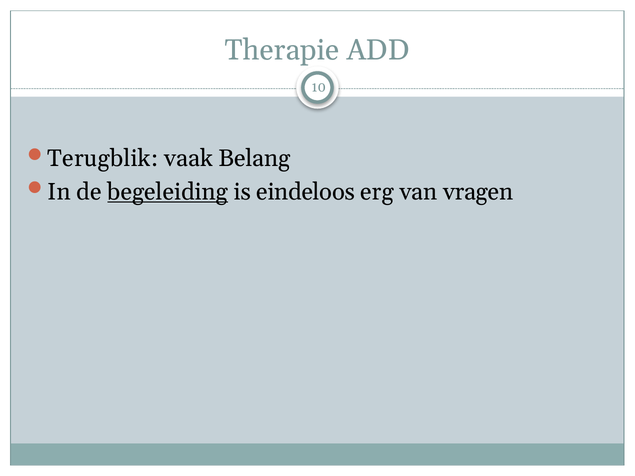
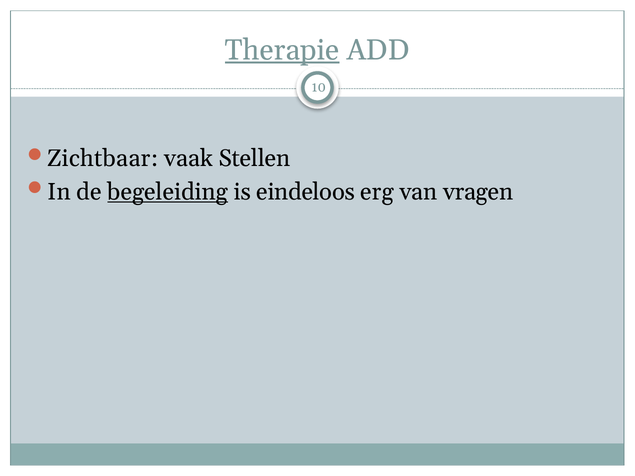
Therapie underline: none -> present
Terugblik: Terugblik -> Zichtbaar
Belang: Belang -> Stellen
